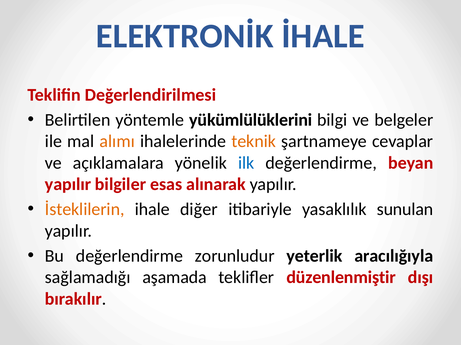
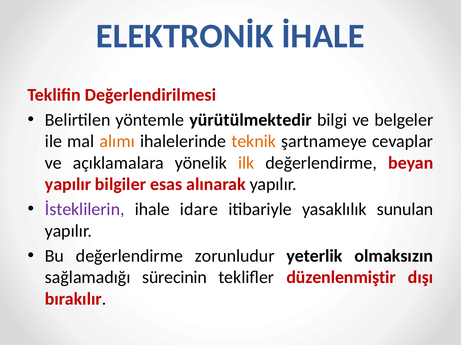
yükümlülüklerini: yükümlülüklerini -> yürütülmektedir
ilk colour: blue -> orange
İsteklilerin colour: orange -> purple
diğer: diğer -> idare
aracılığıyla: aracılığıyla -> olmaksızın
aşamada: aşamada -> sürecinin
